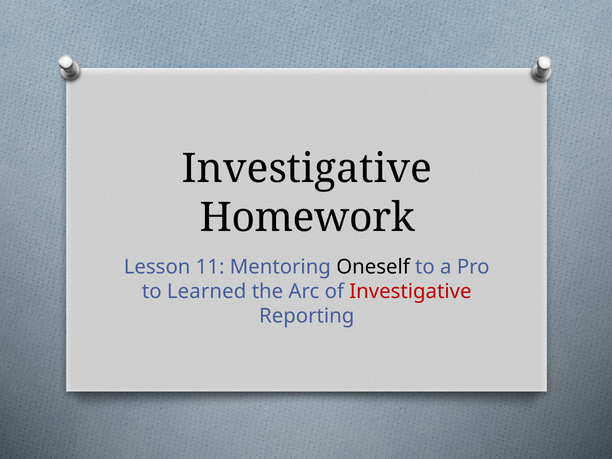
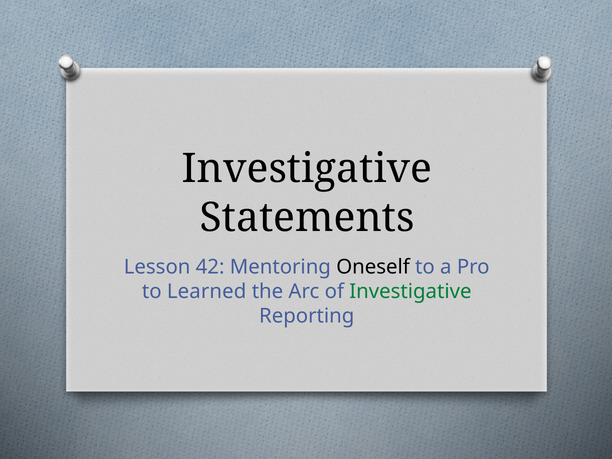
Homework: Homework -> Statements
11: 11 -> 42
Investigative at (410, 291) colour: red -> green
